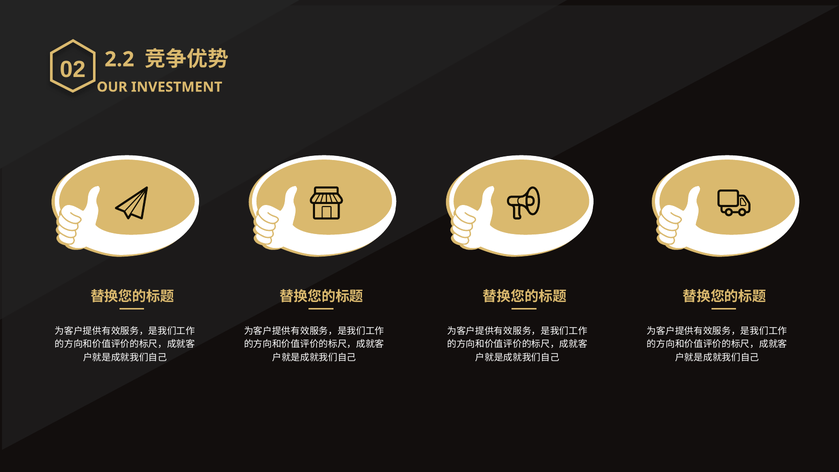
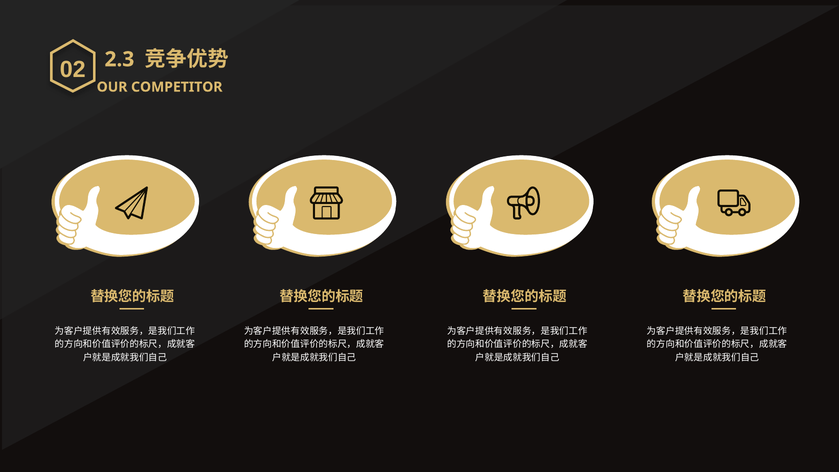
2.2: 2.2 -> 2.3
INVESTMENT: INVESTMENT -> COMPETITOR
